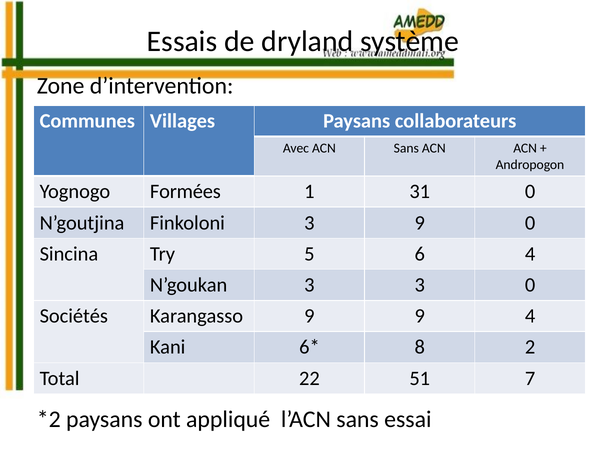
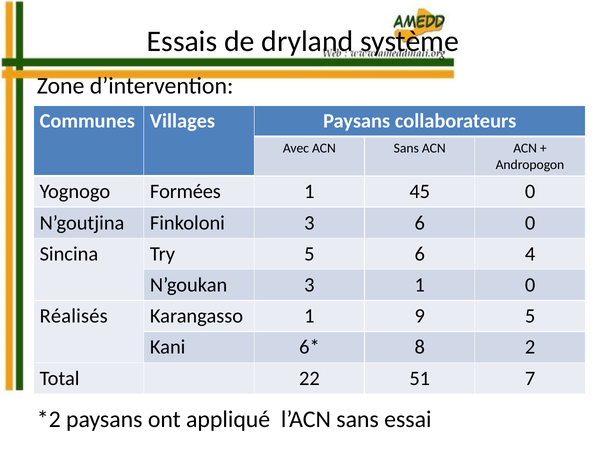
31: 31 -> 45
3 9: 9 -> 6
3 3: 3 -> 1
Sociétés: Sociétés -> Réalisés
Karangasso 9: 9 -> 1
9 4: 4 -> 5
